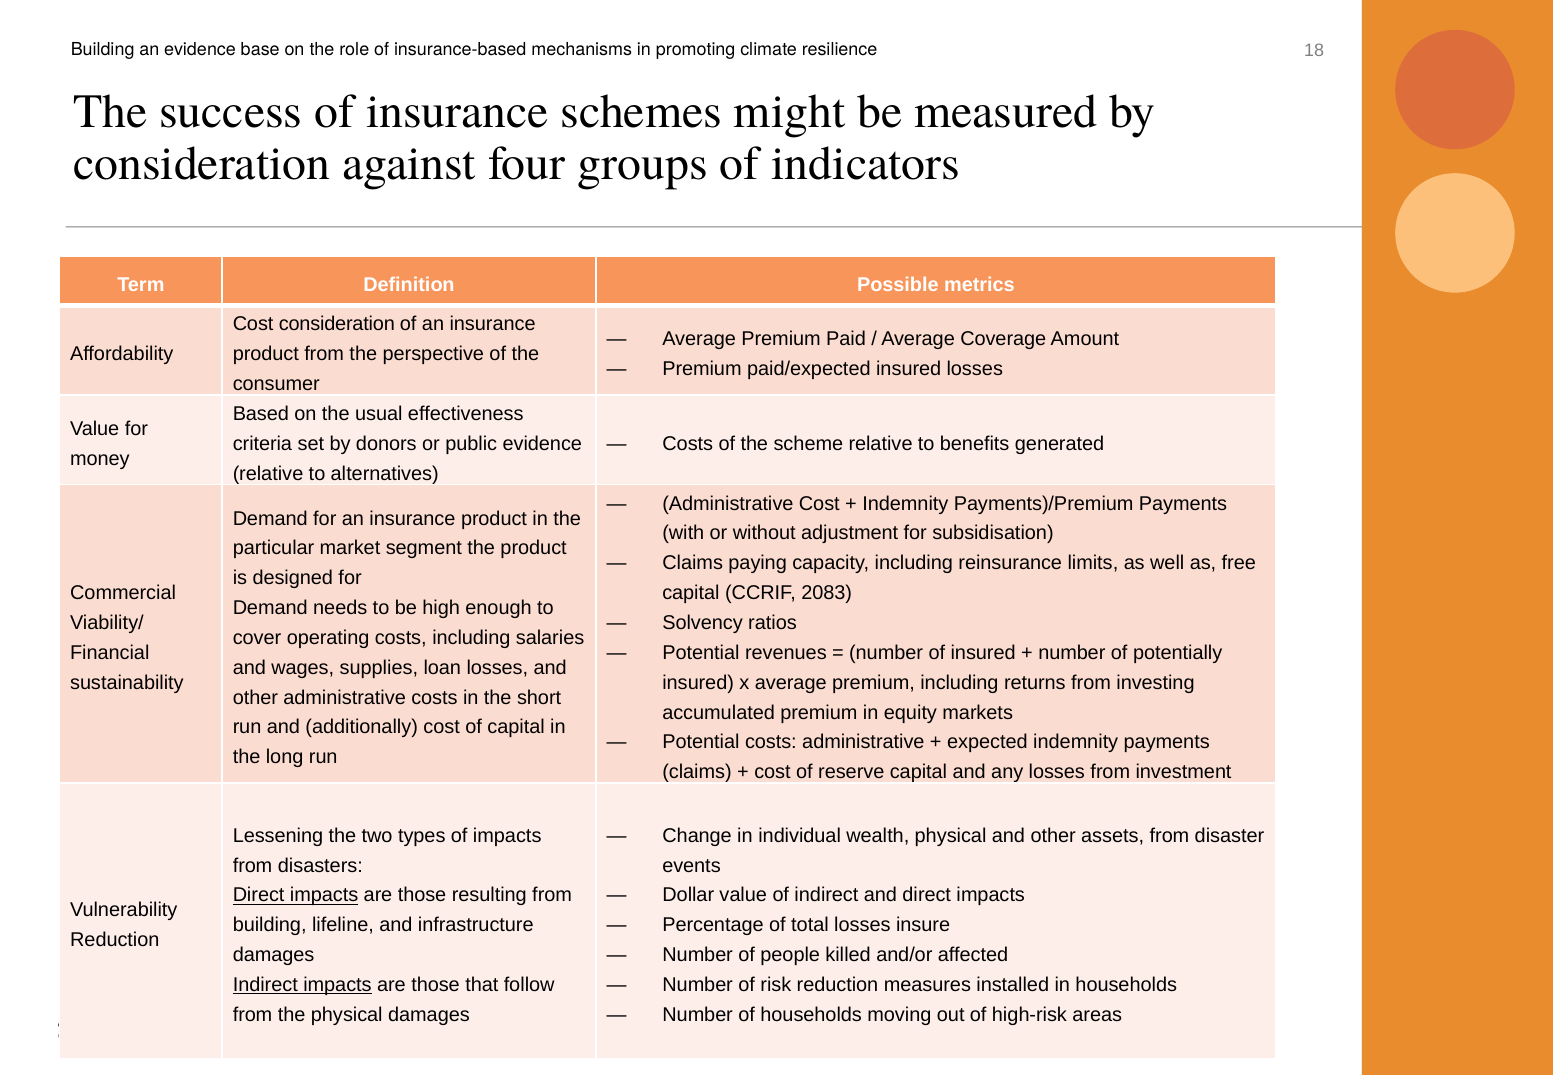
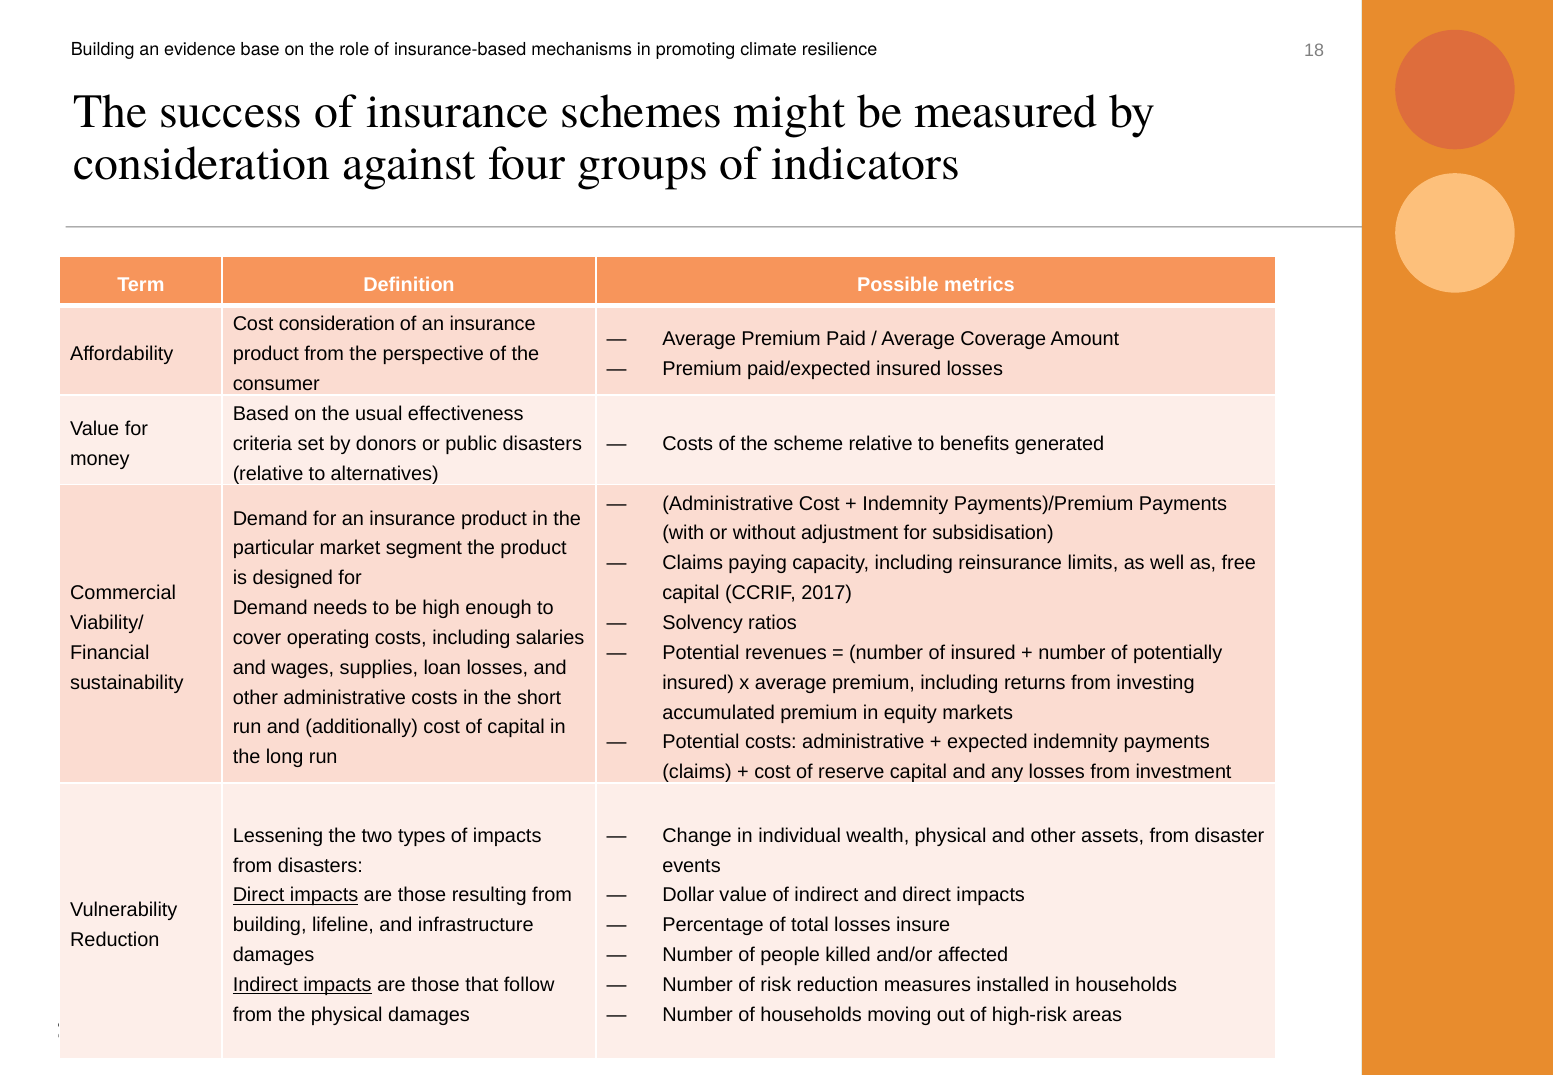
public evidence: evidence -> disasters
2083: 2083 -> 2017
